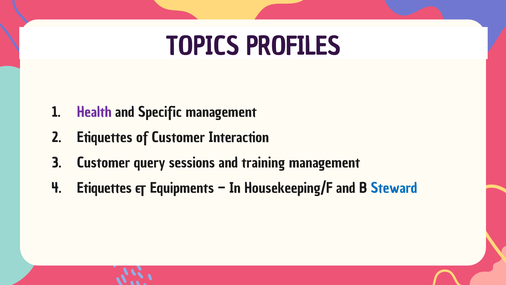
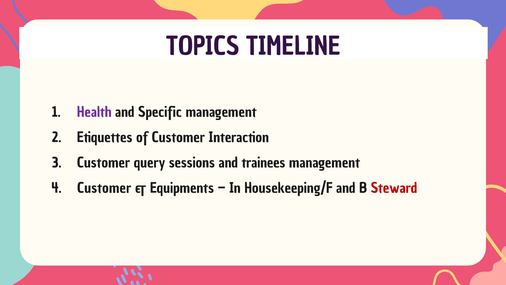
PROFILES: PROFILES -> TIMELINE
training: training -> trainees
Etiquettes at (104, 188): Etiquettes -> Customer
Steward colour: blue -> red
